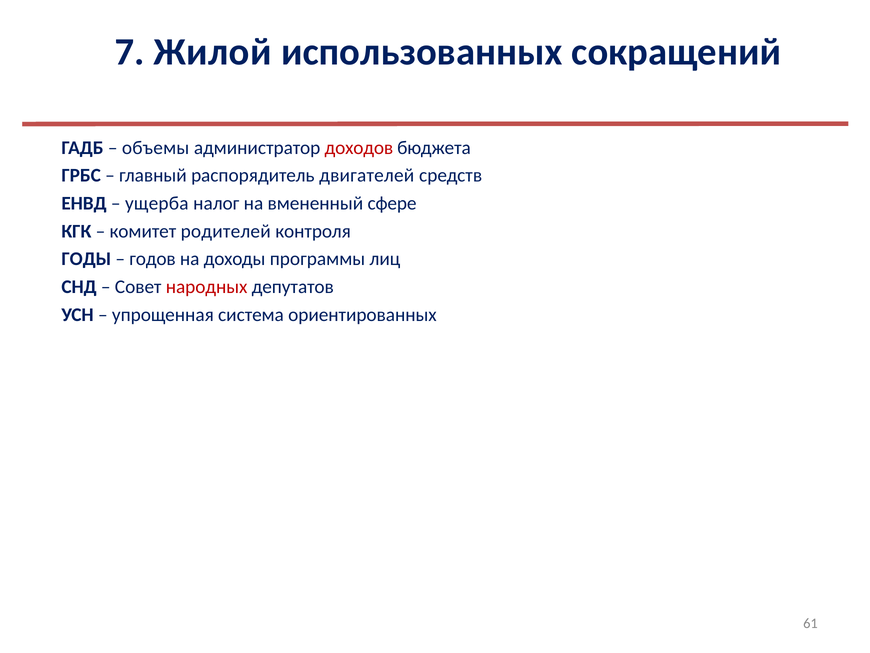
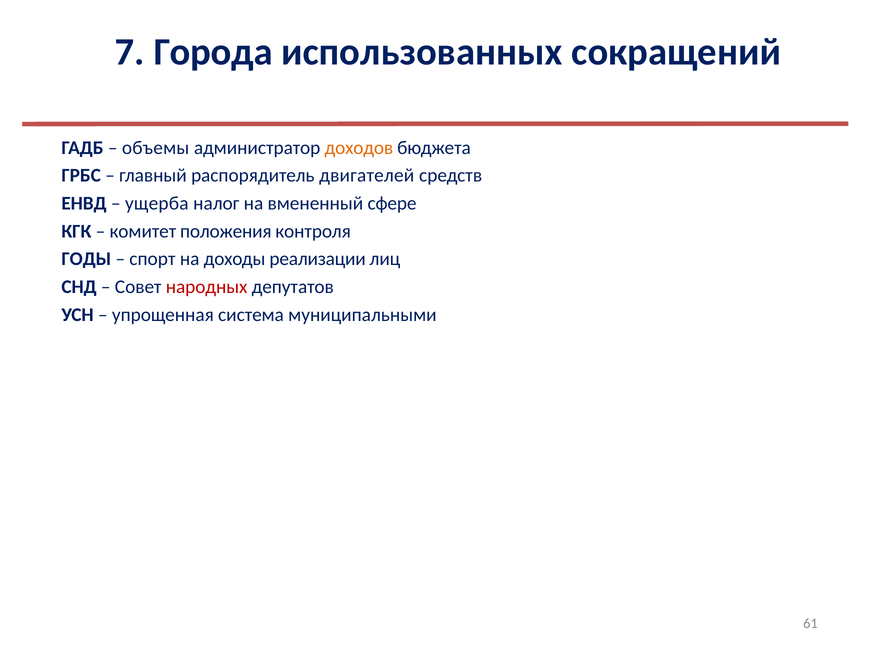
Жилой: Жилой -> Города
доходов colour: red -> orange
родителей: родителей -> положения
годов: годов -> спорт
программы: программы -> реализации
ориентированных: ориентированных -> муниципальными
